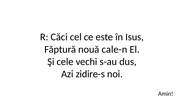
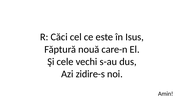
cale-n: cale-n -> care-n
